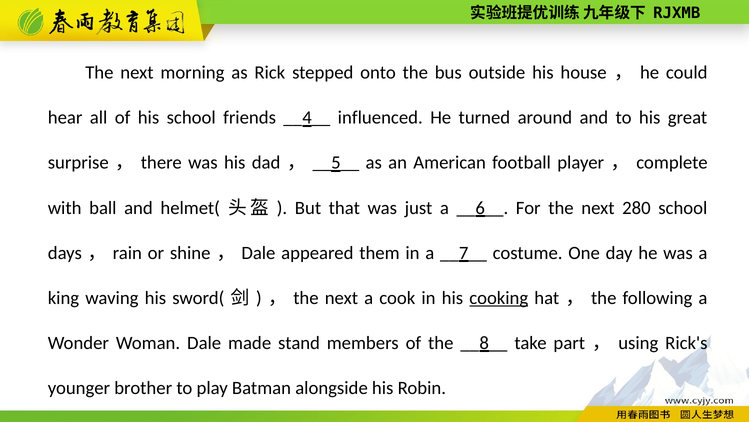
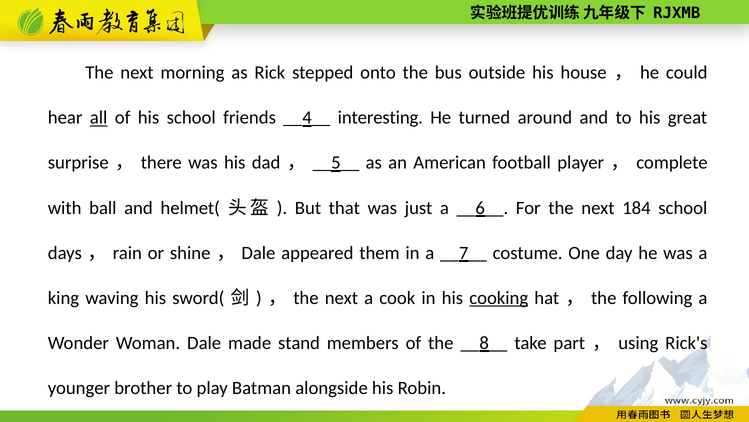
all underline: none -> present
influenced: influenced -> interesting
280: 280 -> 184
